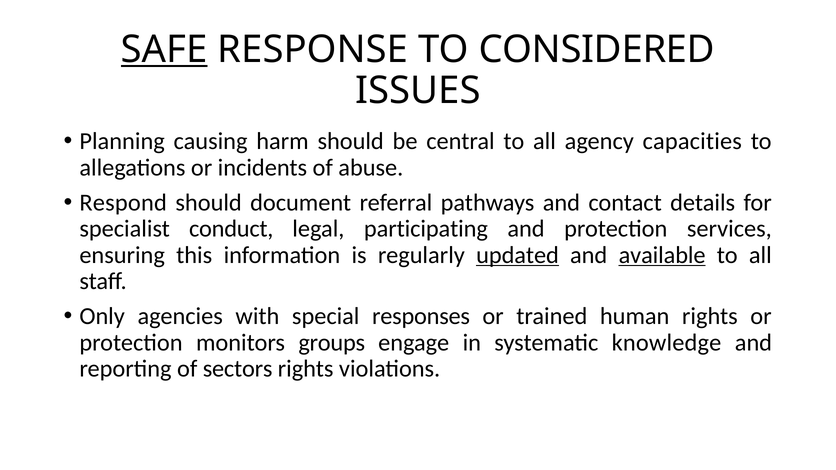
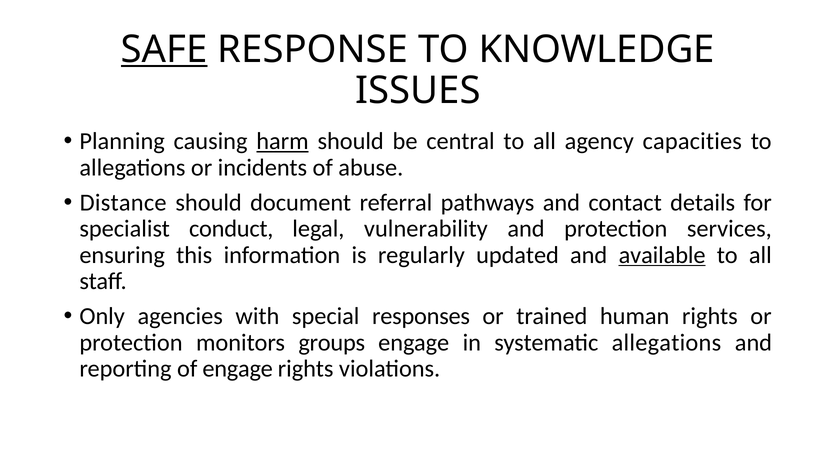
CONSIDERED: CONSIDERED -> KNOWLEDGE
harm underline: none -> present
Respond: Respond -> Distance
participating: participating -> vulnerability
updated underline: present -> none
systematic knowledge: knowledge -> allegations
of sectors: sectors -> engage
